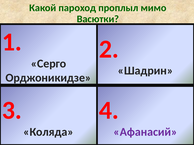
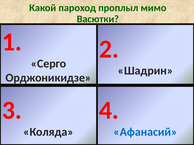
Афанасий colour: purple -> blue
